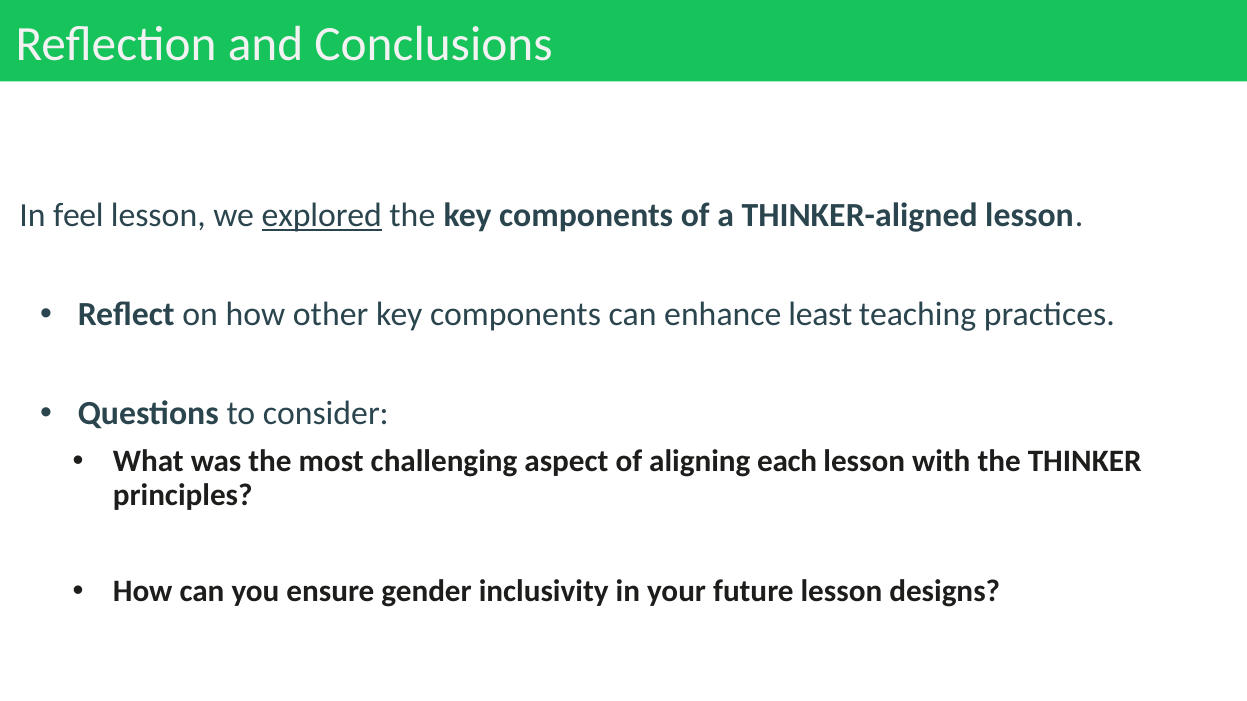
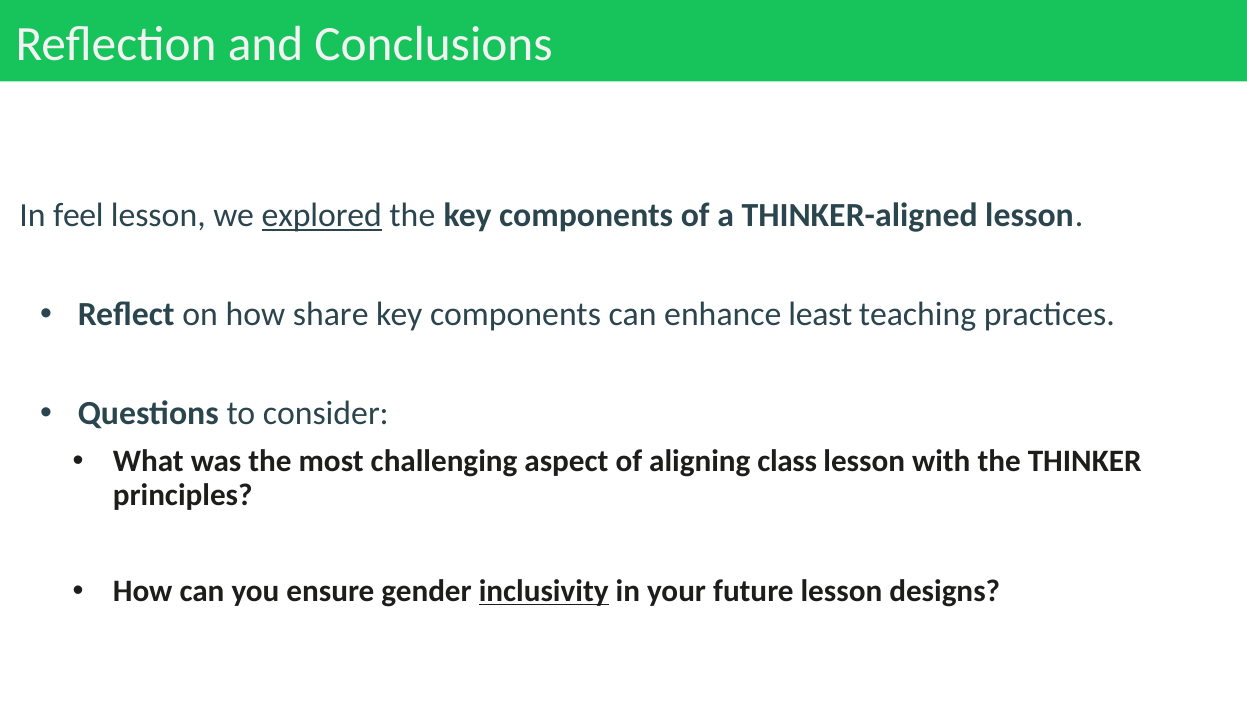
other: other -> share
each: each -> class
inclusivity underline: none -> present
